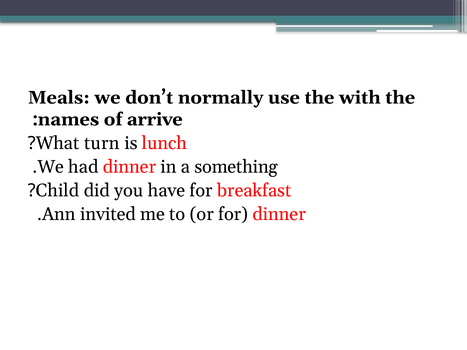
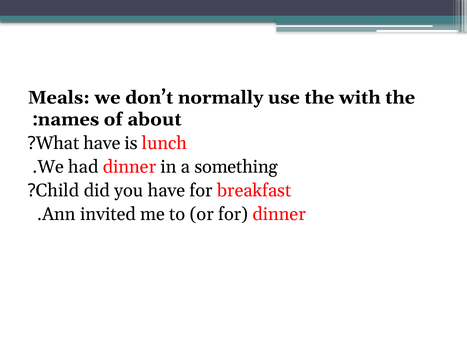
arrive: arrive -> about
What turn: turn -> have
